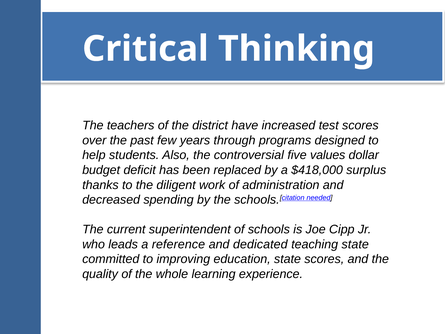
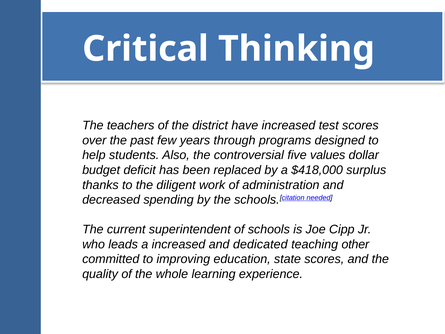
a reference: reference -> increased
teaching state: state -> other
